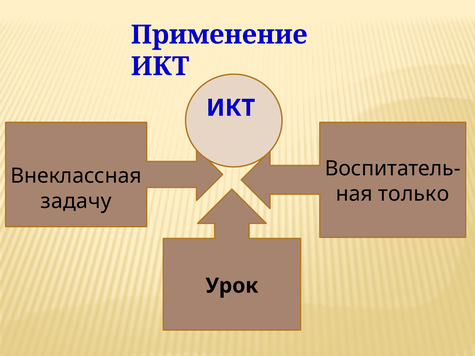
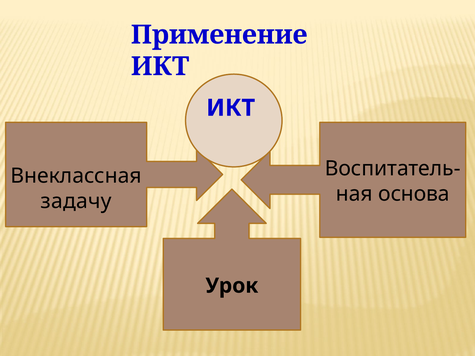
только: только -> основа
